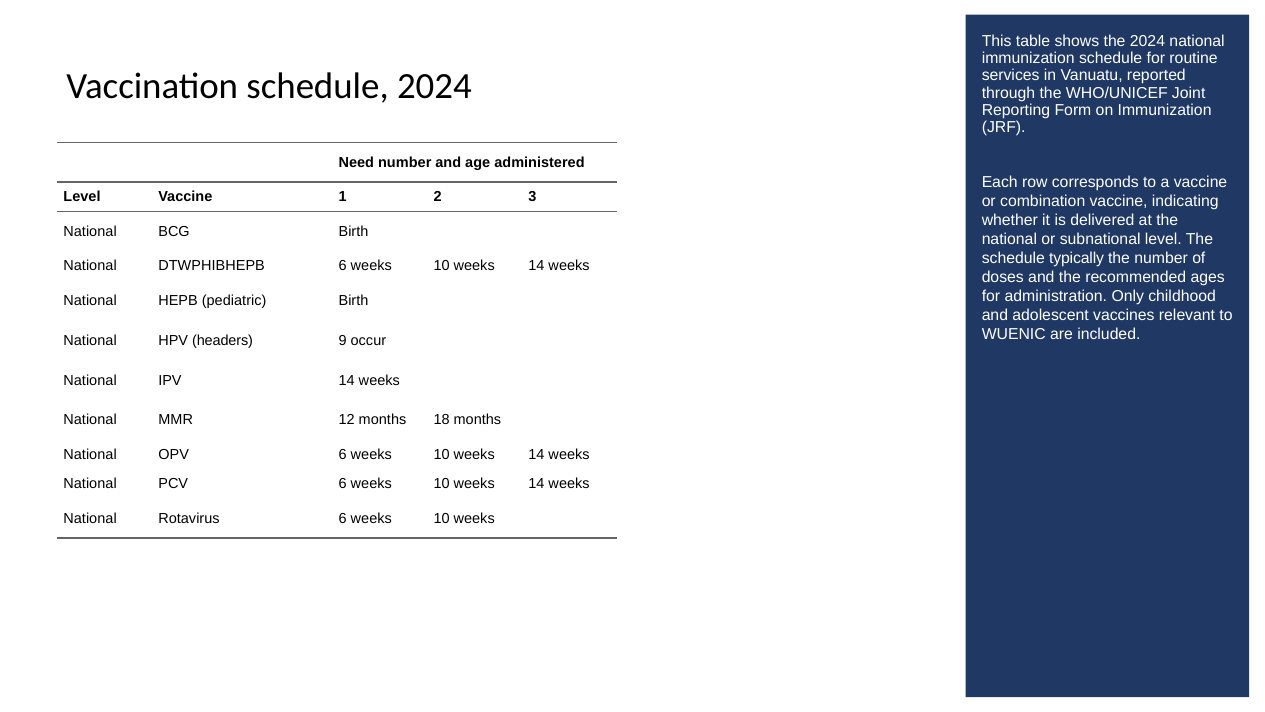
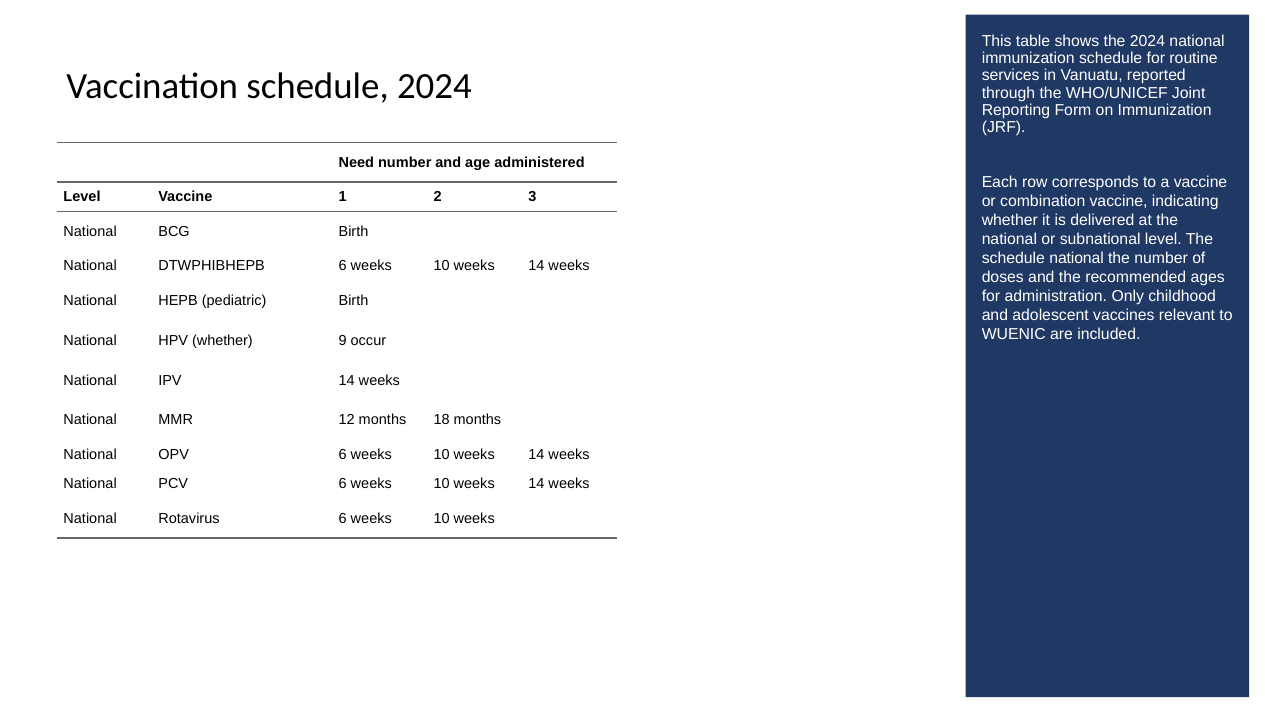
schedule typically: typically -> national
HPV headers: headers -> whether
